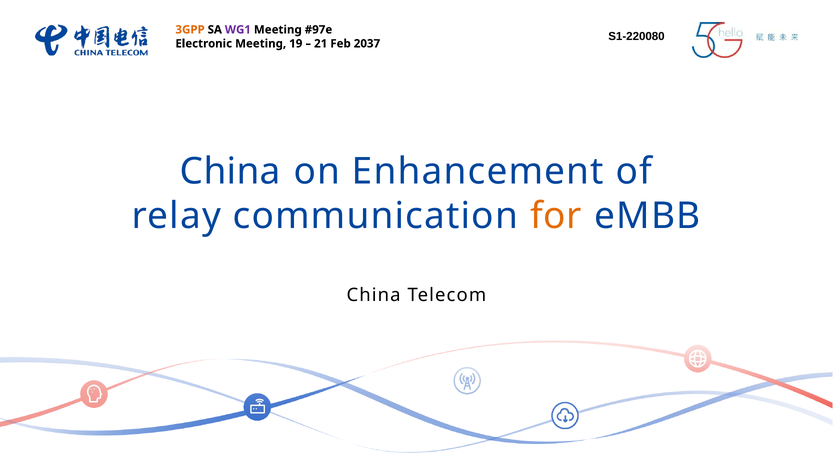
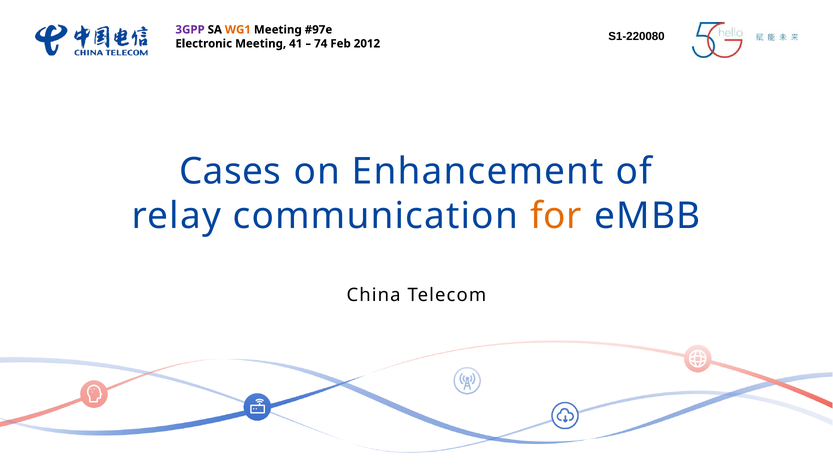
3GPP colour: orange -> purple
WG1 colour: purple -> orange
19: 19 -> 41
21: 21 -> 74
2037: 2037 -> 2012
China at (230, 171): China -> Cases
